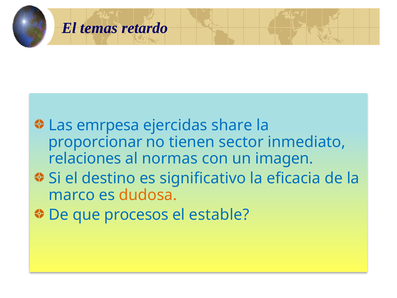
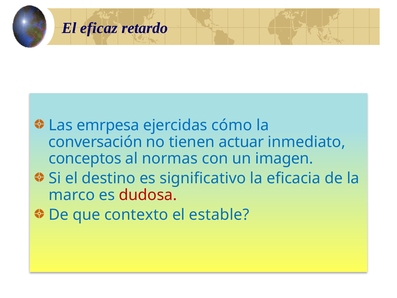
temas: temas -> eficaz
share: share -> cómo
proporcionar: proporcionar -> conversación
sector: sector -> actuar
relaciones: relaciones -> conceptos
dudosa colour: orange -> red
procesos: procesos -> contexto
